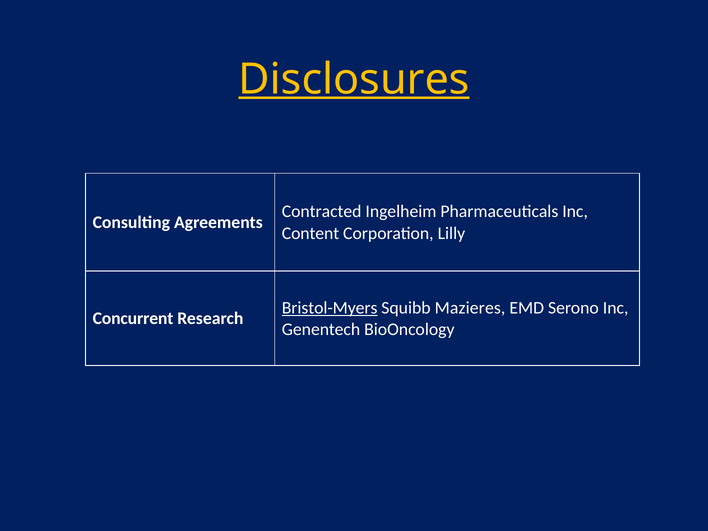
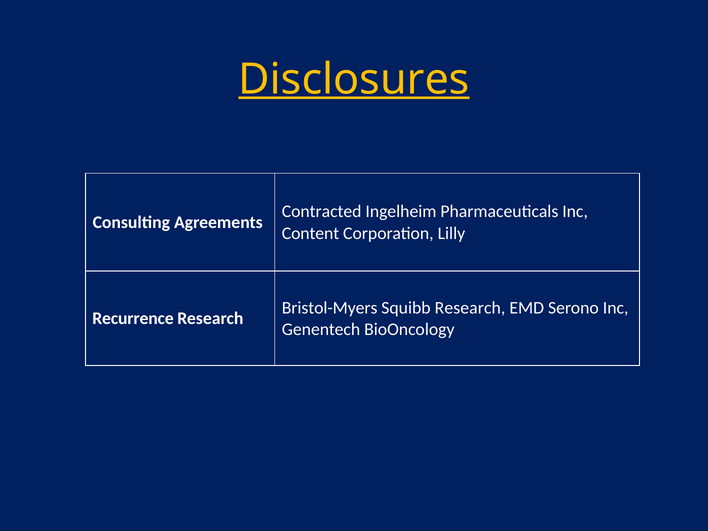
Bristol-Myers underline: present -> none
Squibb Mazieres: Mazieres -> Research
Concurrent: Concurrent -> Recurrence
